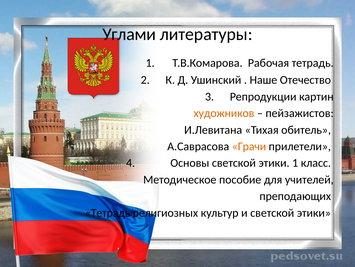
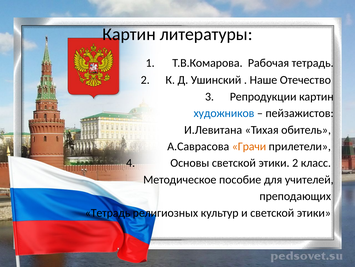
Углами at (129, 34): Углами -> Картин
художников colour: orange -> blue
этики 1: 1 -> 2
